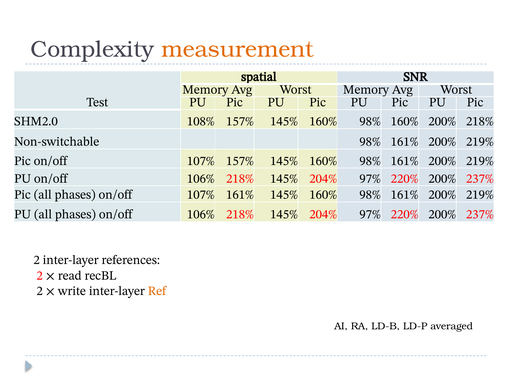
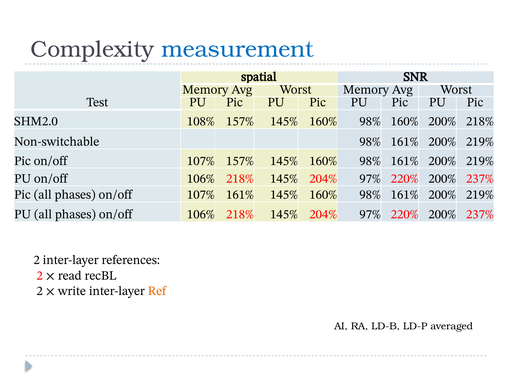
measurement colour: orange -> blue
